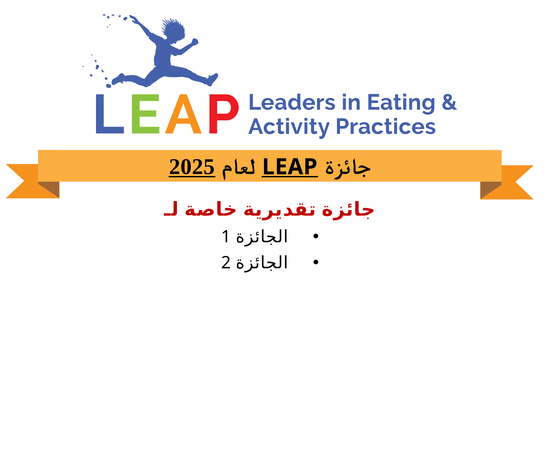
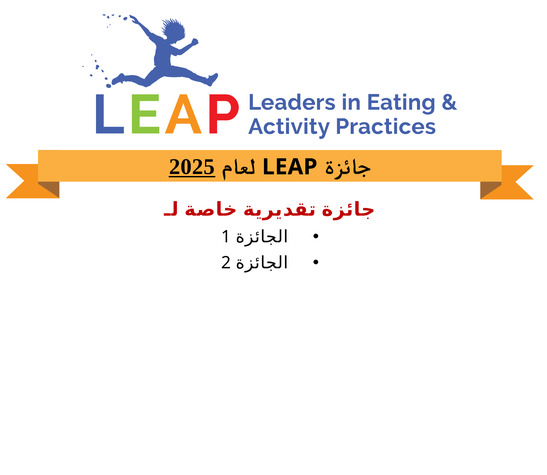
LEAP underline: present -> none
